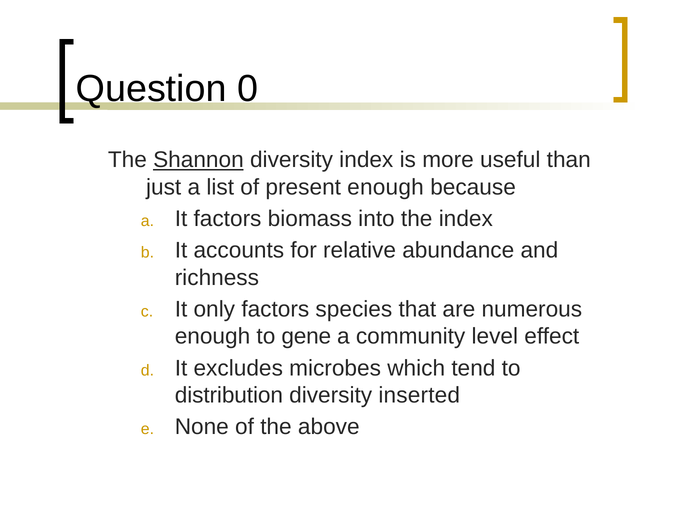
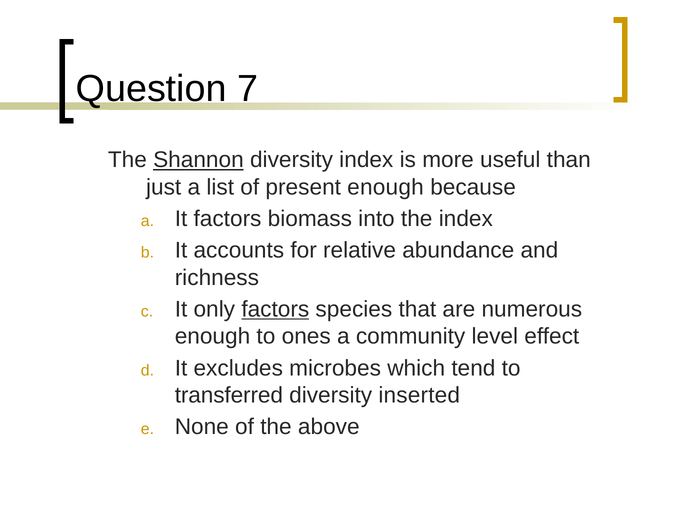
0: 0 -> 7
factors at (275, 309) underline: none -> present
gene: gene -> ones
distribution: distribution -> transferred
